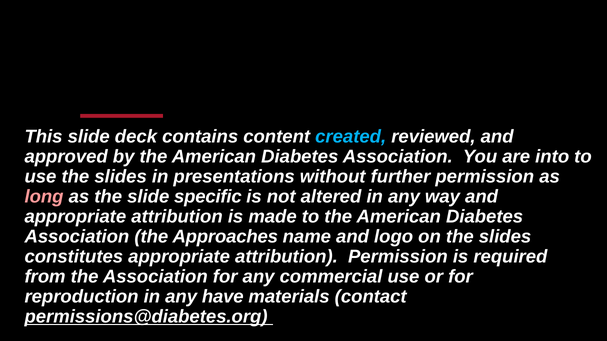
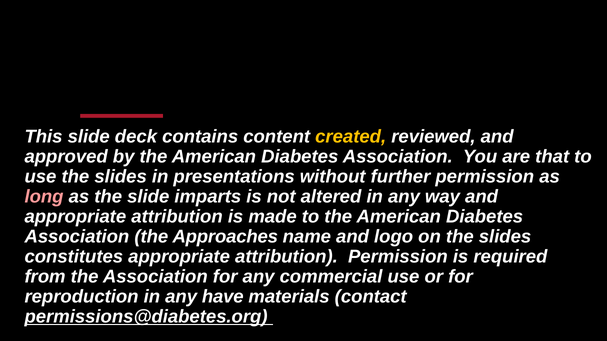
created colour: light blue -> yellow
into: into -> that
specific: specific -> imparts
